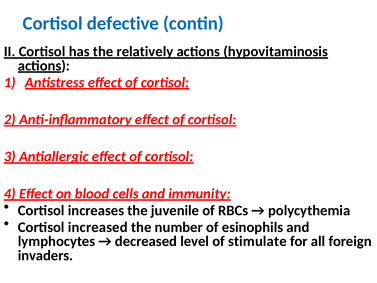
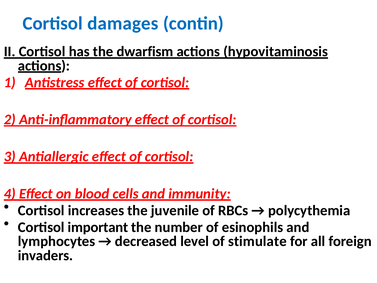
defective: defective -> damages
relatively: relatively -> dwarfism
increased: increased -> important
